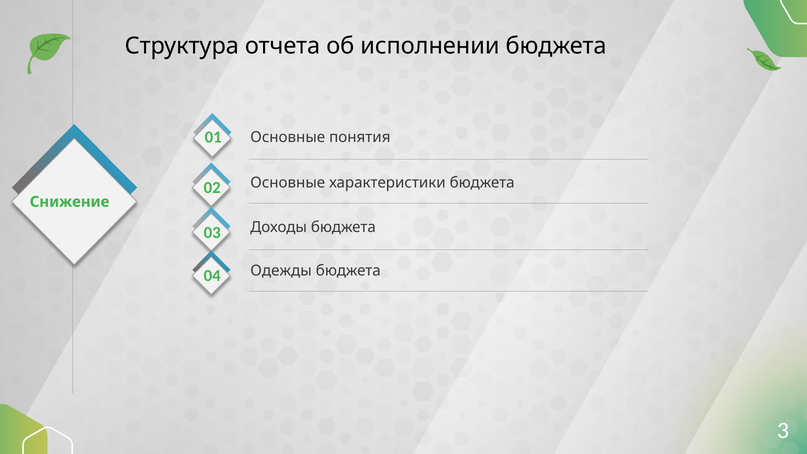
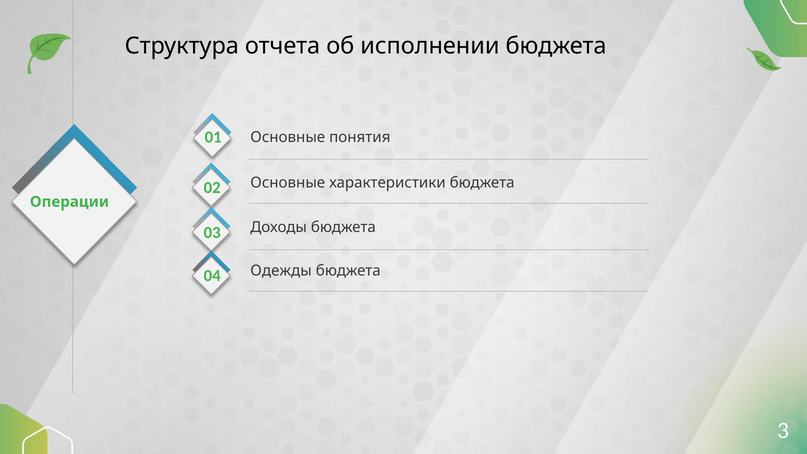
Снижение: Снижение -> Операции
